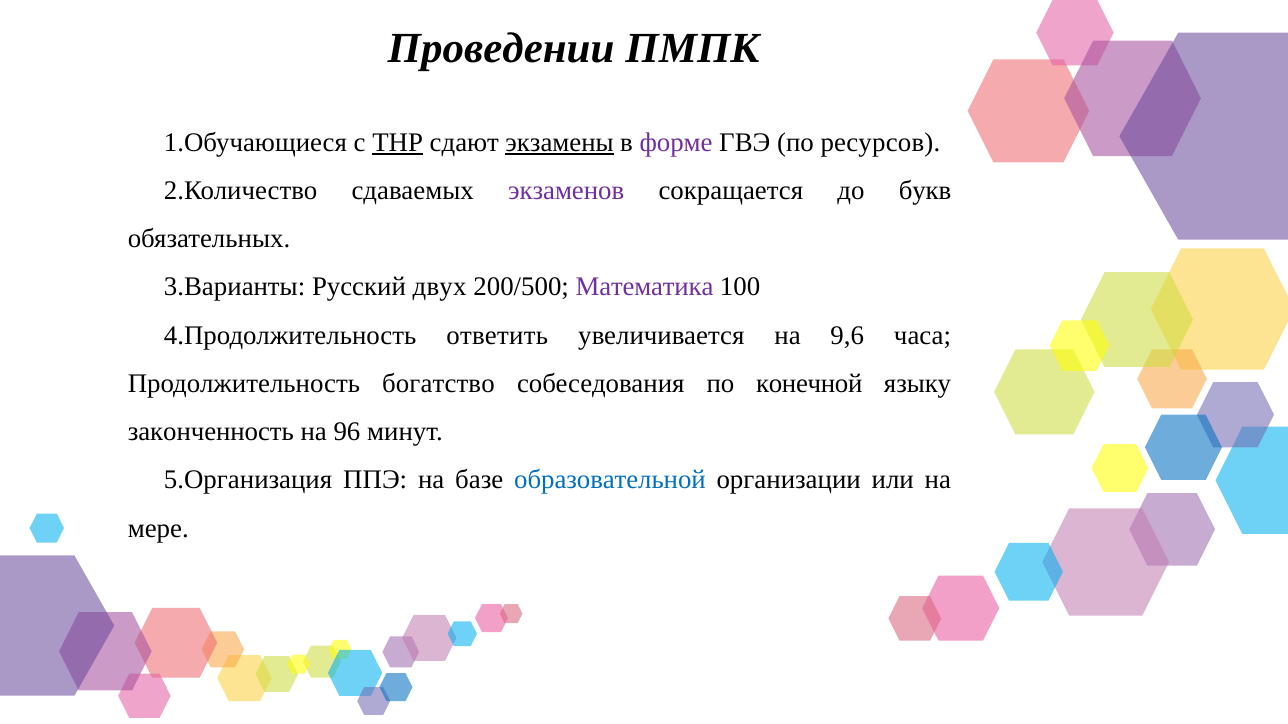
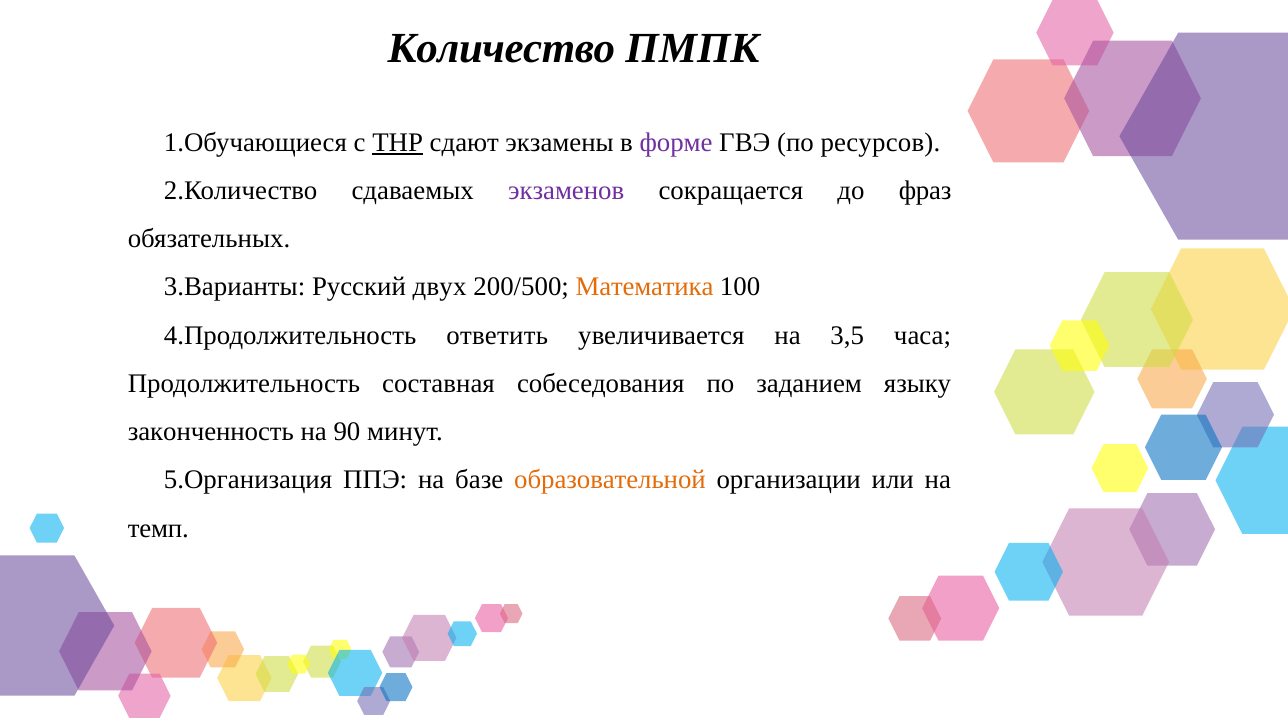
Проведении: Проведении -> Количество
экзамены underline: present -> none
букв: букв -> фраз
Математика colour: purple -> orange
9,6: 9,6 -> 3,5
богатство: богатство -> составная
конечной: конечной -> заданием
96: 96 -> 90
образовательной colour: blue -> orange
мере: мере -> темп
